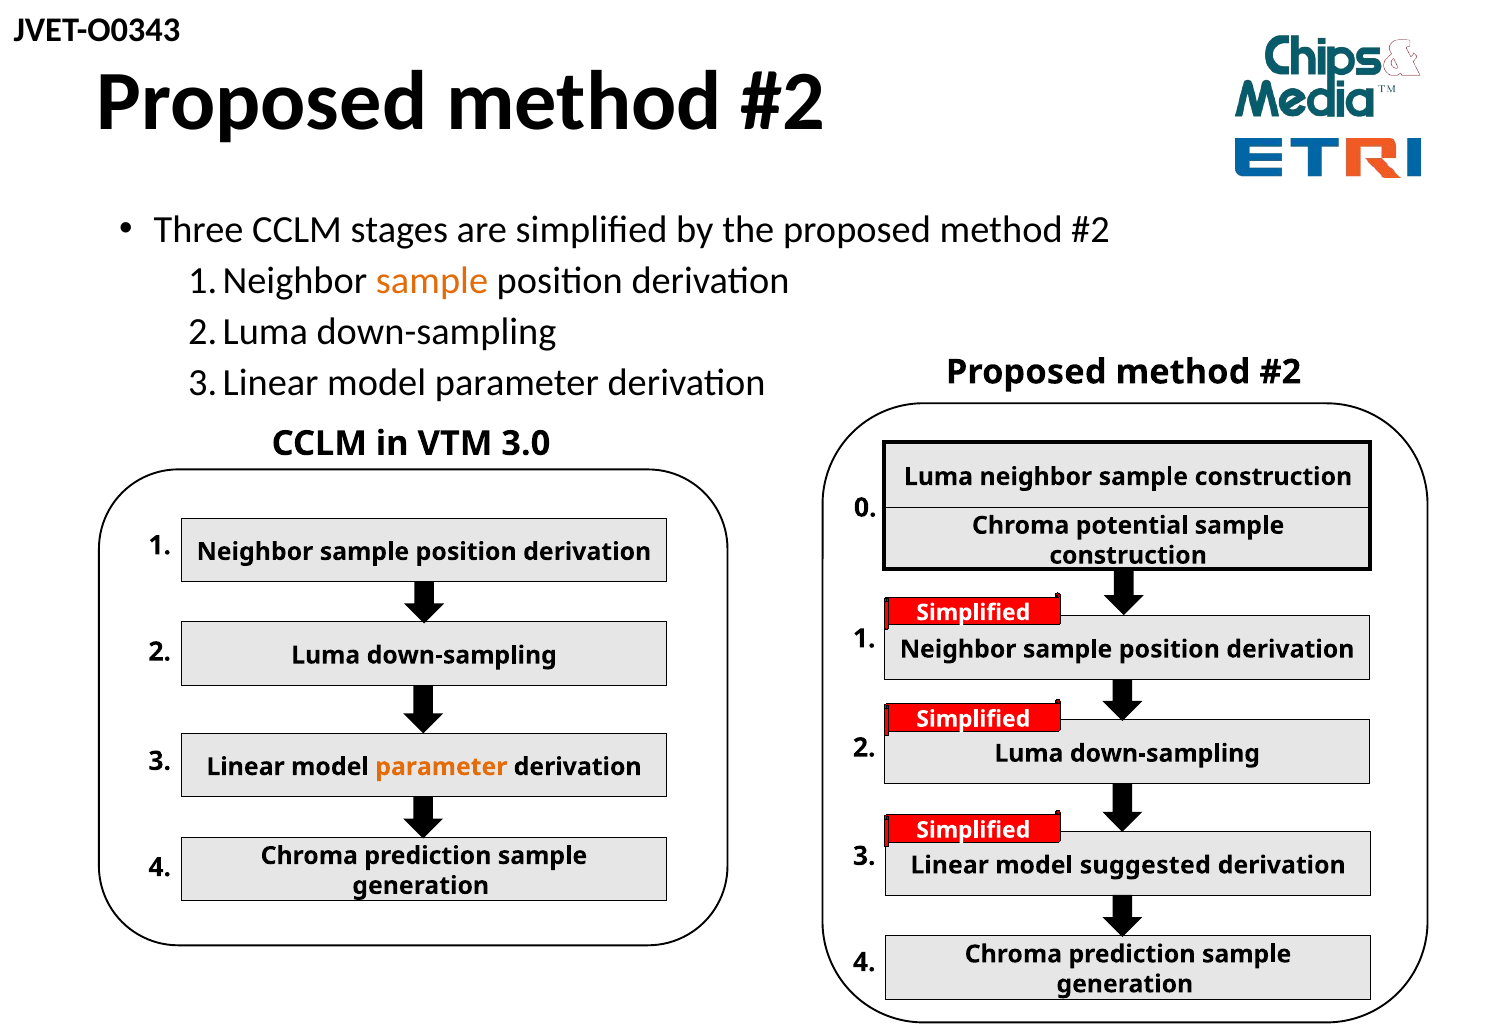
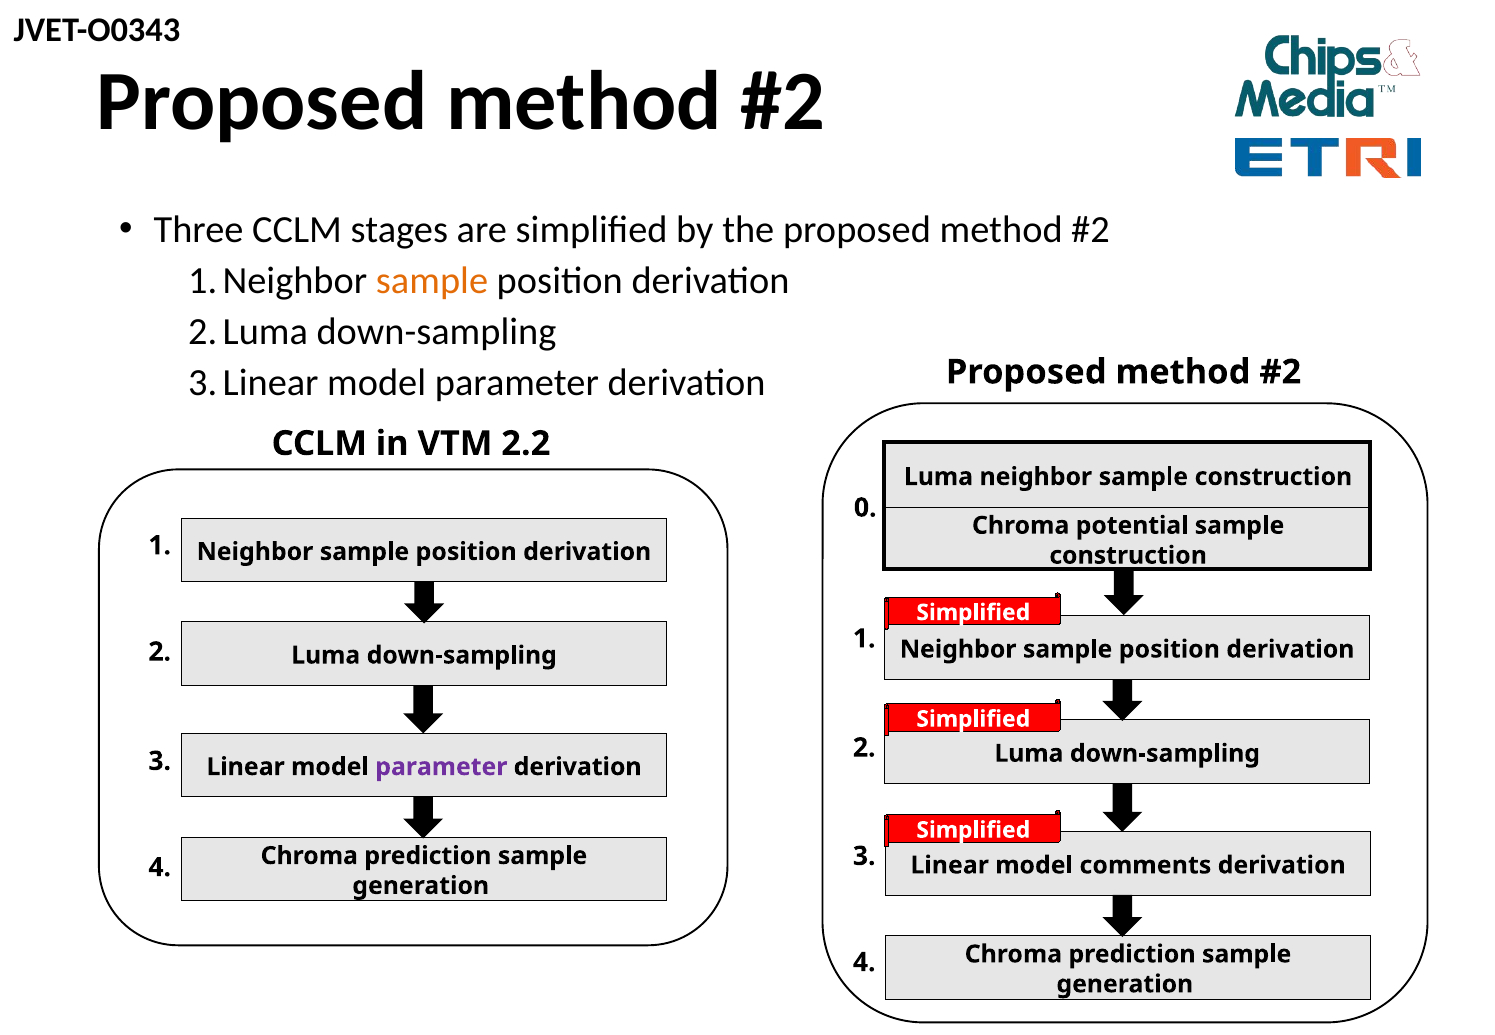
3.0: 3.0 -> 2.2
parameter at (441, 767) colour: orange -> purple
suggested: suggested -> comments
